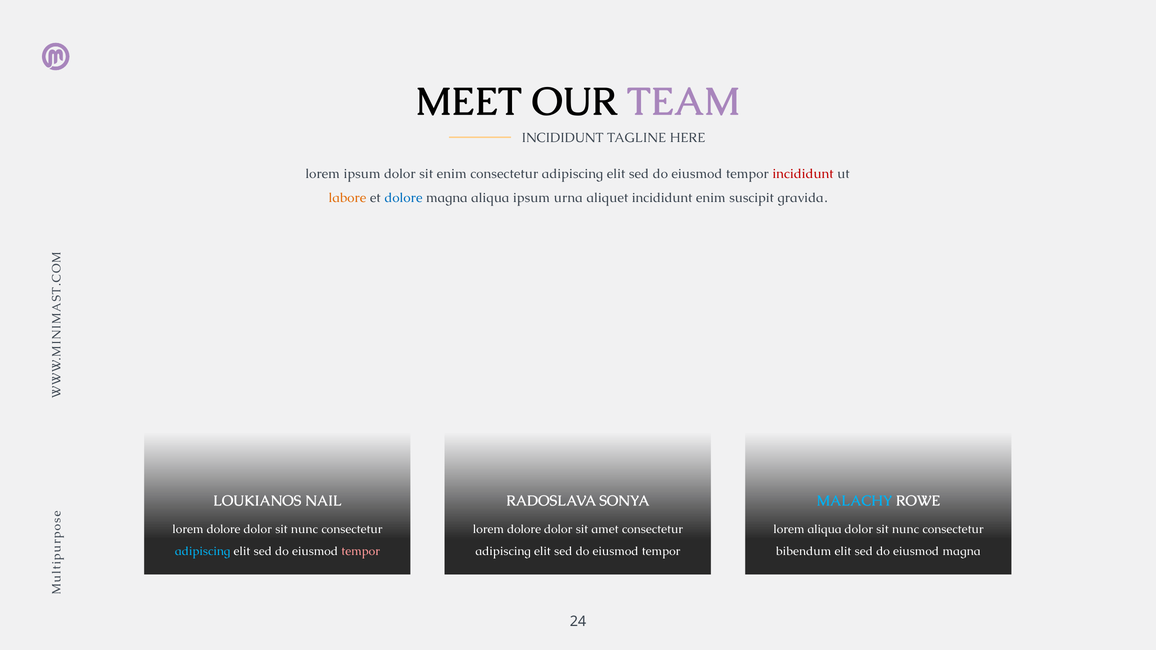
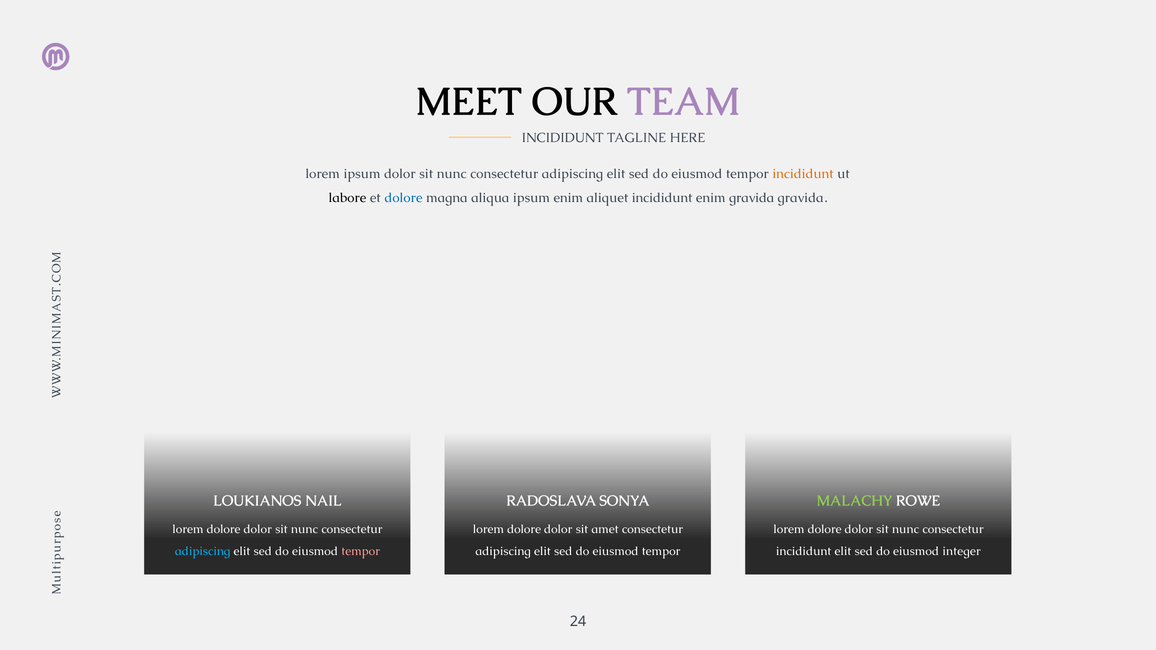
ipsum dolor sit enim: enim -> nunc
incididunt at (803, 174) colour: red -> orange
labore colour: orange -> black
ipsum urna: urna -> enim
enim suscipit: suscipit -> gravida
MALACHY colour: light blue -> light green
aliqua at (825, 530): aliqua -> dolore
bibendum at (804, 551): bibendum -> incididunt
eiusmod magna: magna -> integer
